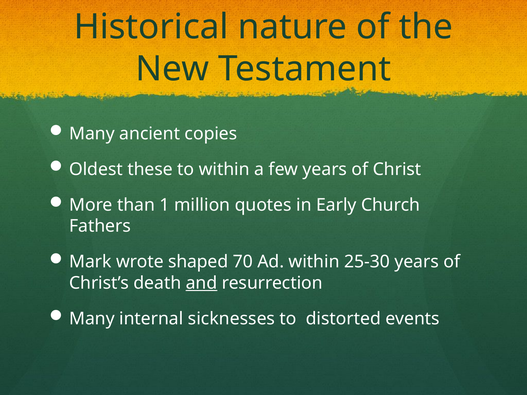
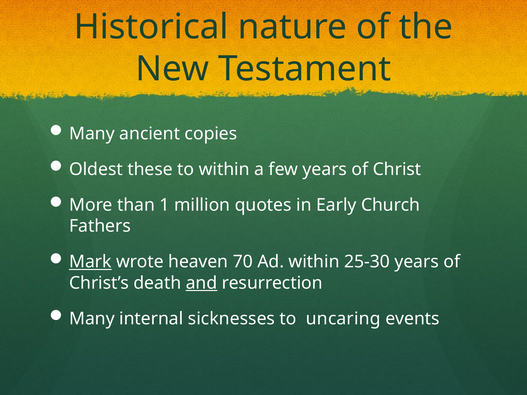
Mark underline: none -> present
shaped: shaped -> heaven
distorted: distorted -> uncaring
